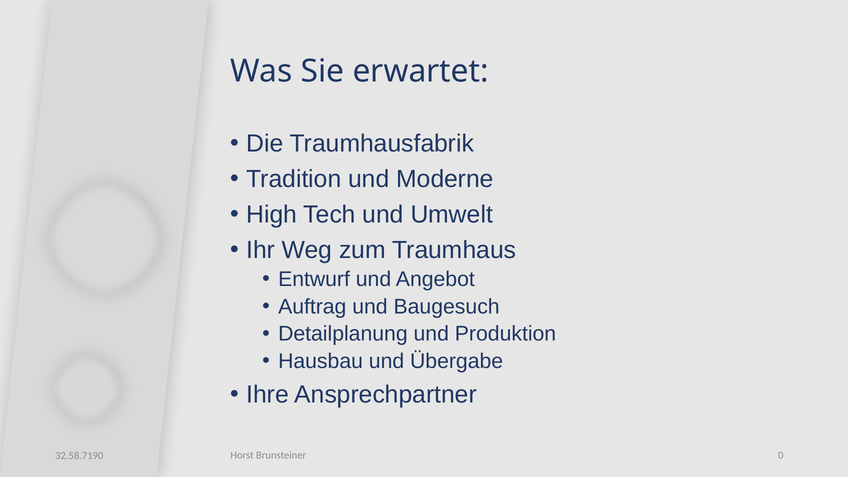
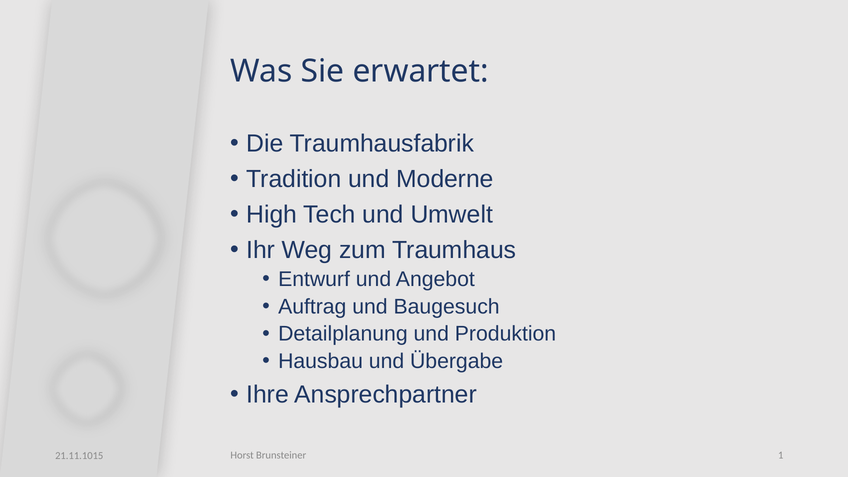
0: 0 -> 1
32.58.7190: 32.58.7190 -> 21.11.1015
